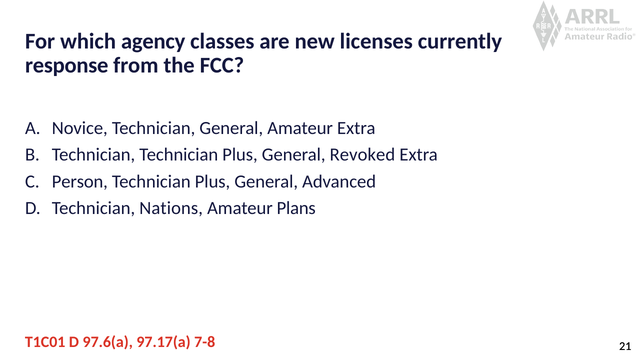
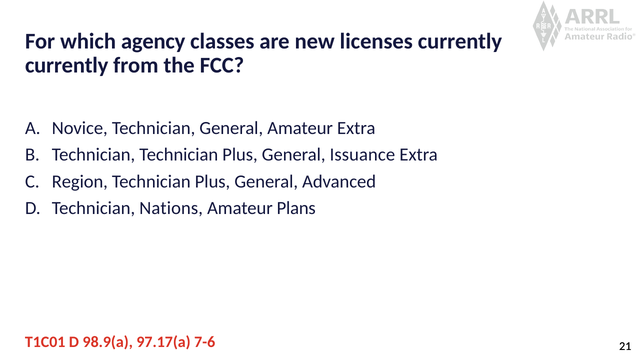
response at (67, 66): response -> currently
Revoked: Revoked -> Issuance
Person: Person -> Region
97.6(a: 97.6(a -> 98.9(a
7-8: 7-8 -> 7-6
